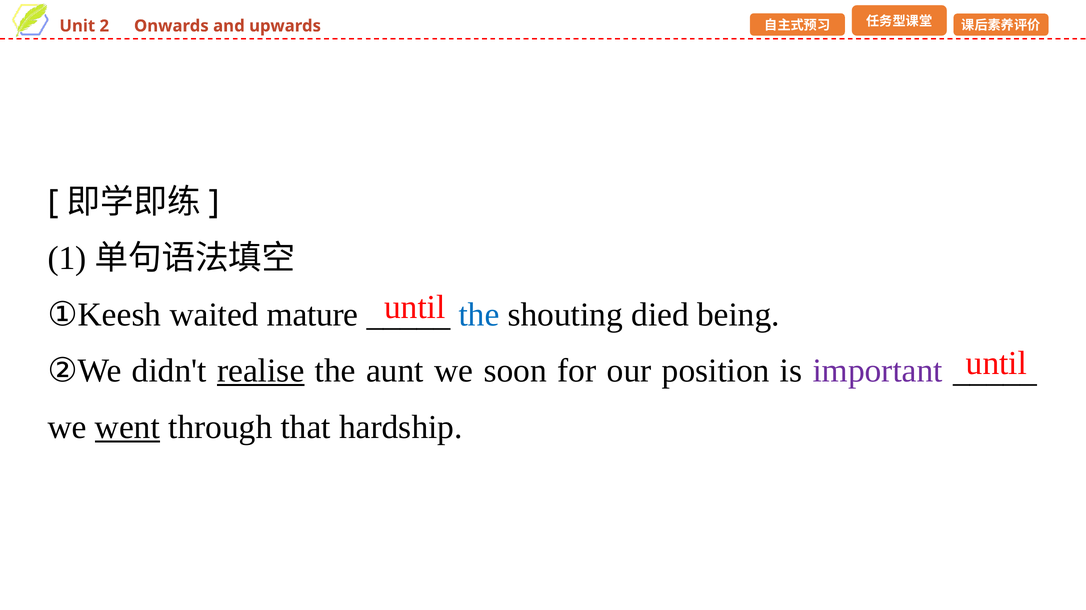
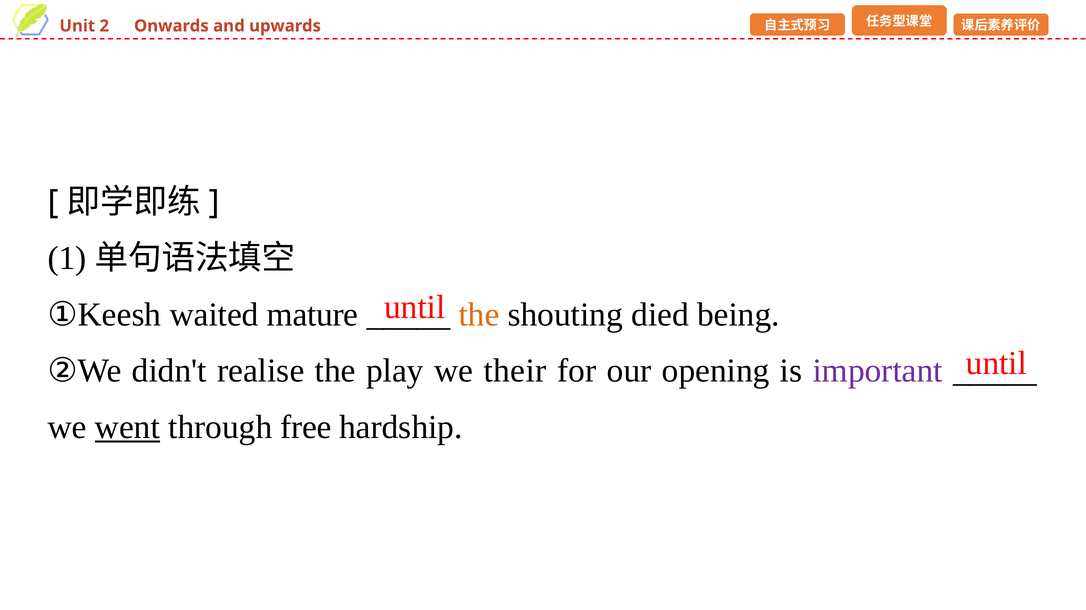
the at (479, 315) colour: blue -> orange
realise underline: present -> none
aunt: aunt -> play
soon: soon -> their
position: position -> opening
that: that -> free
